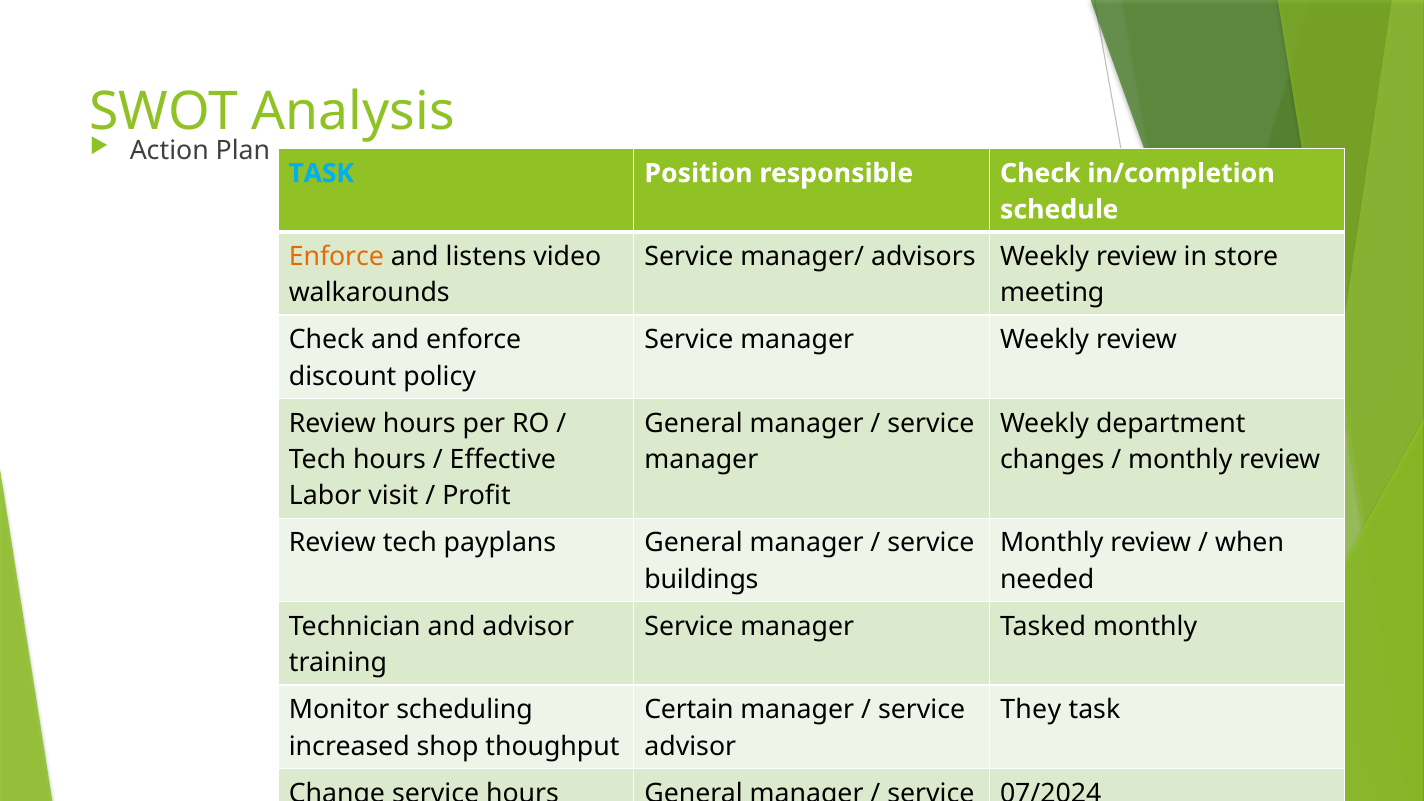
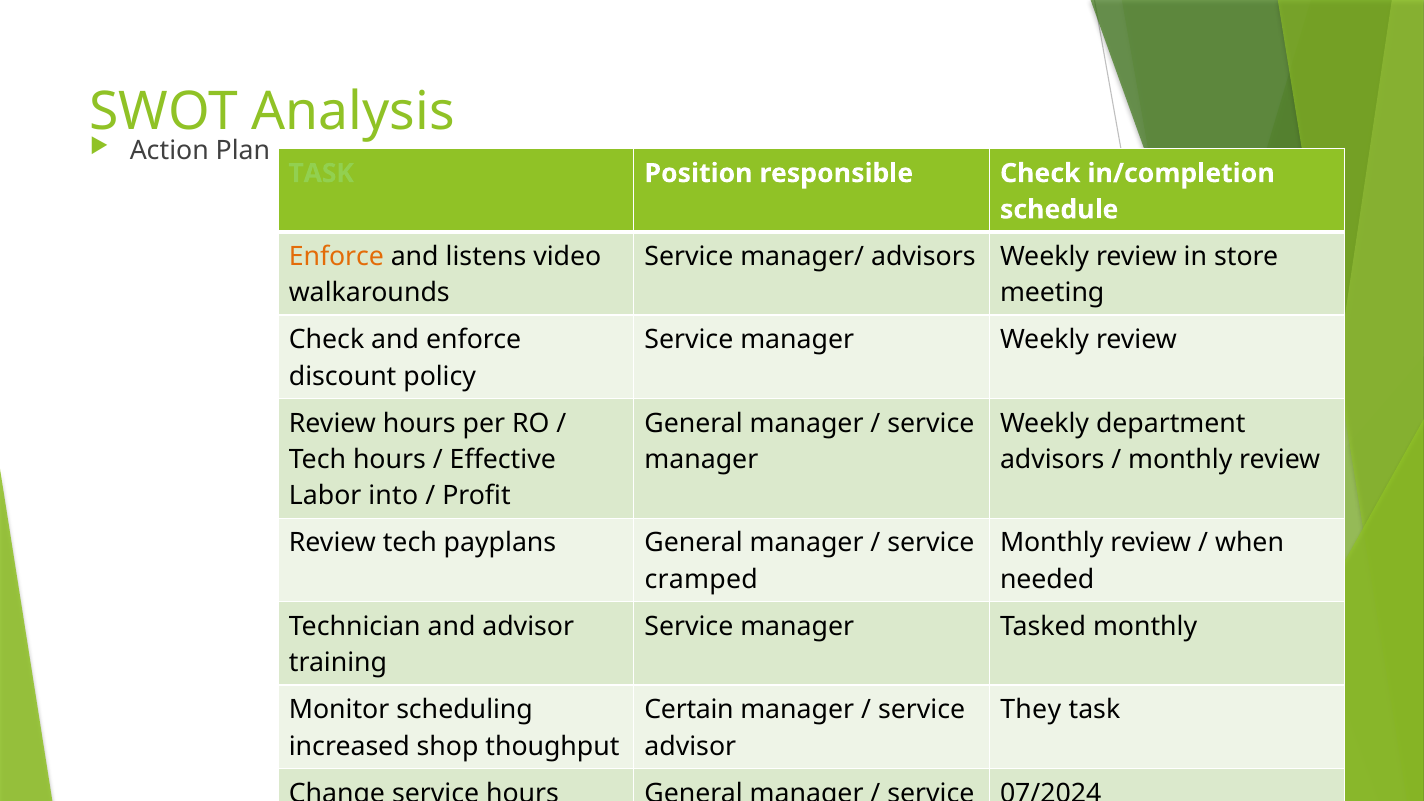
TASK at (321, 173) colour: light blue -> light green
changes at (1052, 460): changes -> advisors
visit: visit -> into
buildings: buildings -> cramped
